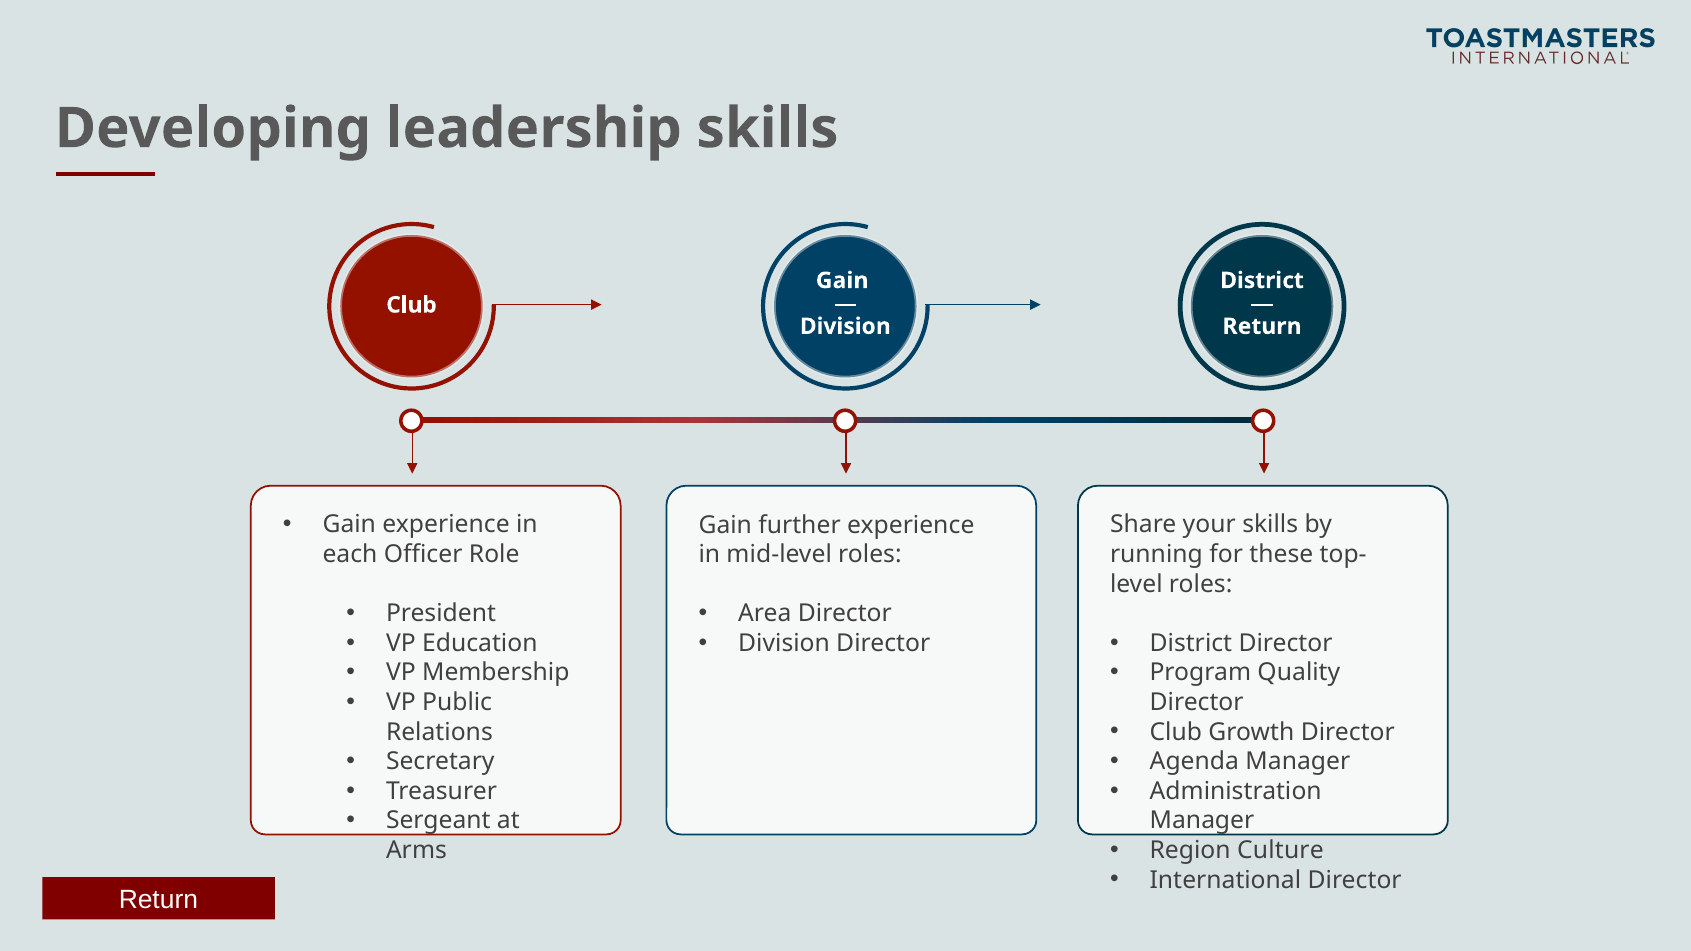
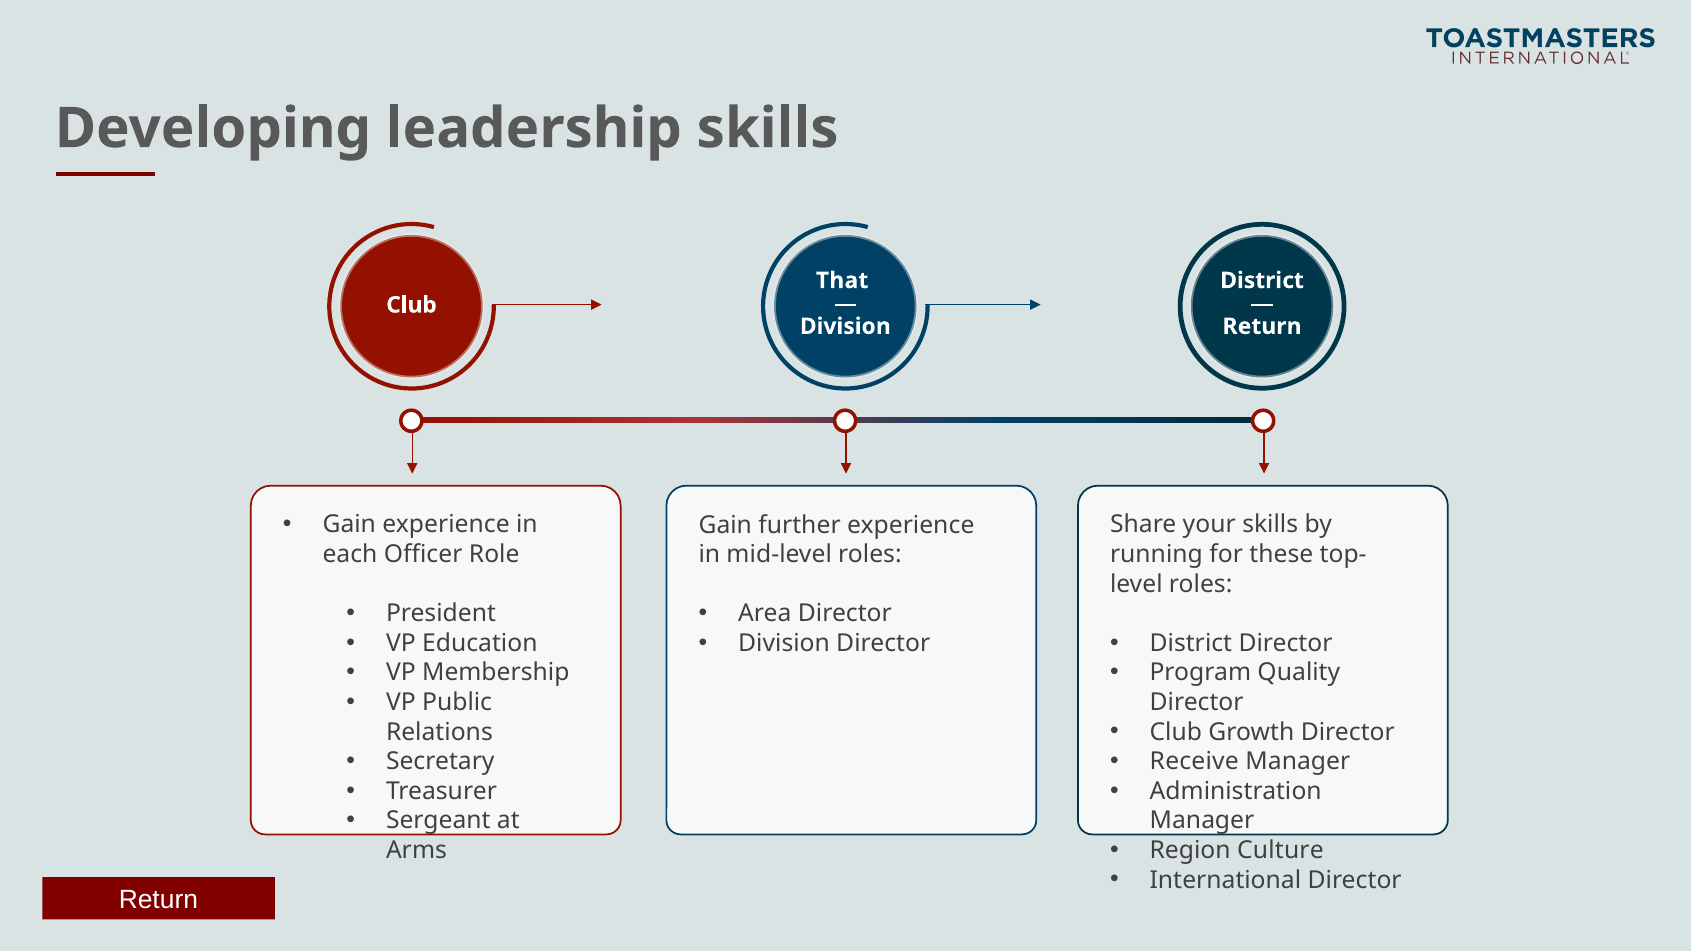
Gain at (842, 281): Gain -> That
Agenda: Agenda -> Receive
